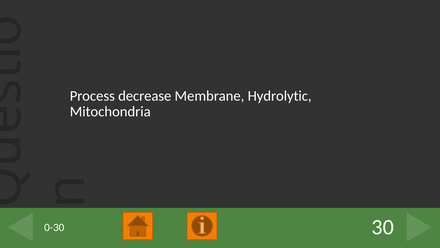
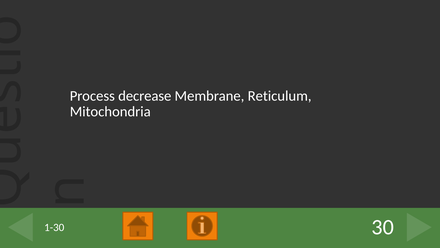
Hydrolytic: Hydrolytic -> Reticulum
0-30: 0-30 -> 1-30
